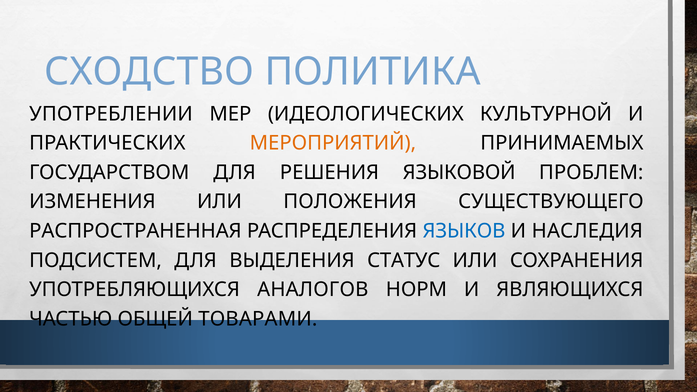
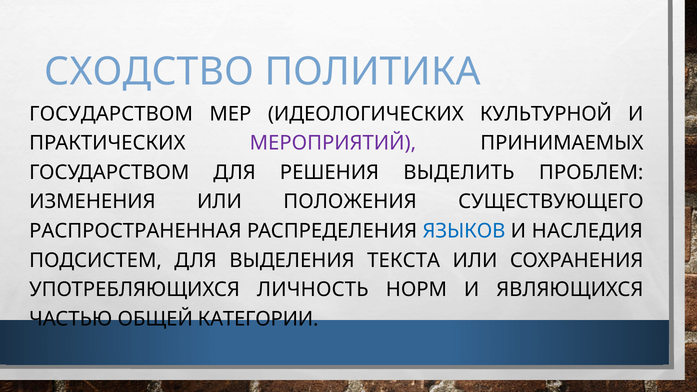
УПОТРЕБЛЕНИИ at (111, 114): УПОТРЕБЛЕНИИ -> ГОСУДАРСТВОМ
МЕРОПРИЯТИЙ colour: orange -> purple
ЯЗЫКОВОЙ: ЯЗЫКОВОЙ -> ВЫДЕЛИТЬ
СТАТУС: СТАТУС -> ТЕКСТА
АНАЛОГОВ: АНАЛОГОВ -> ЛИЧНОСТЬ
ТОВАРАМИ: ТОВАРАМИ -> КАТЕГОРИИ
